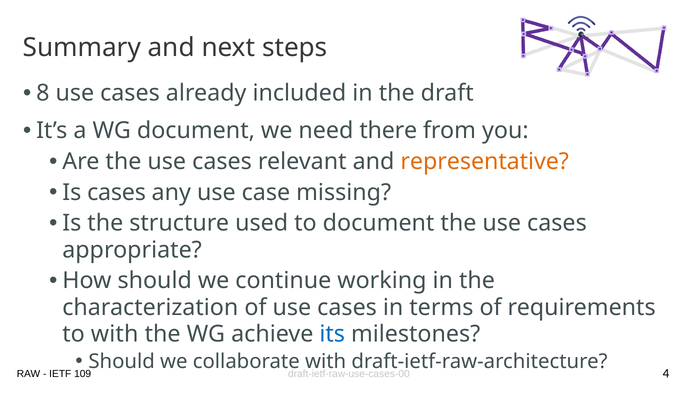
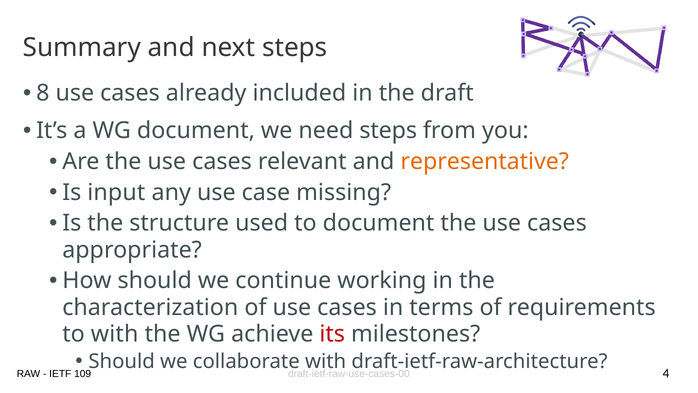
need there: there -> steps
Is cases: cases -> input
its colour: blue -> red
